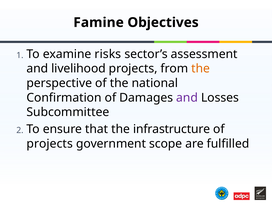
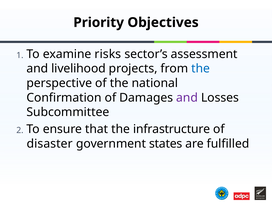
Famine: Famine -> Priority
the at (201, 69) colour: orange -> blue
projects at (50, 144): projects -> disaster
scope: scope -> states
